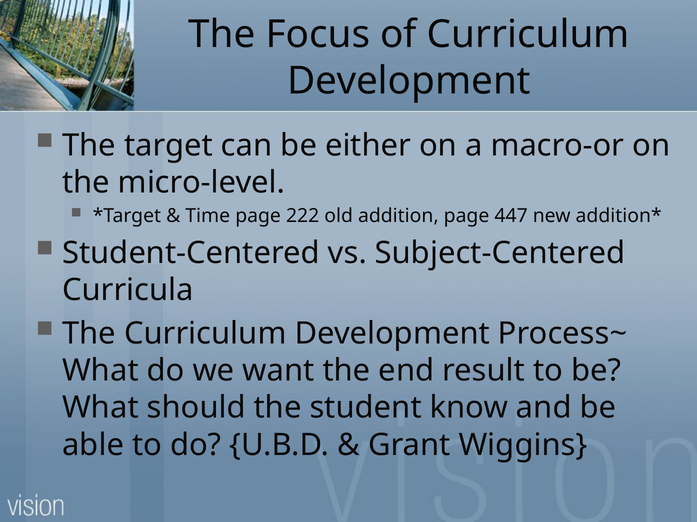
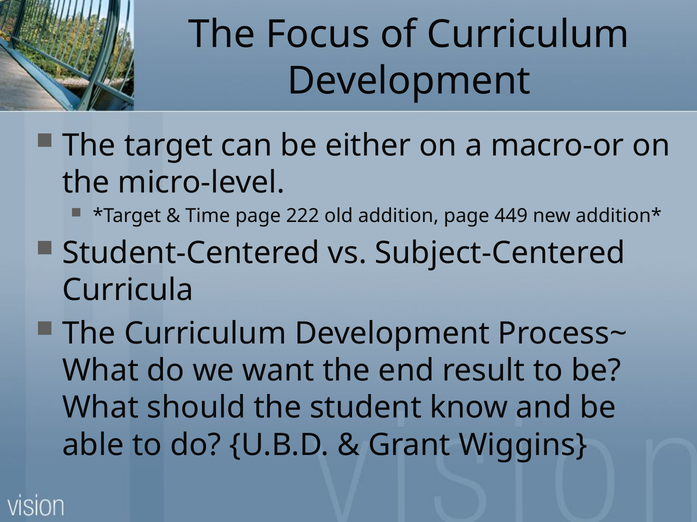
447: 447 -> 449
